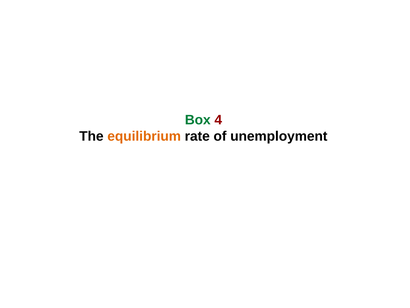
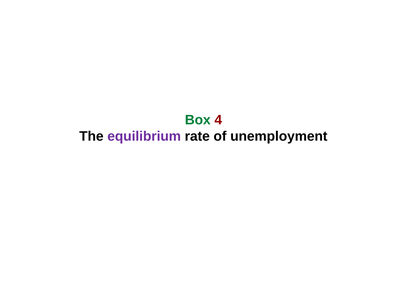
equilibrium colour: orange -> purple
